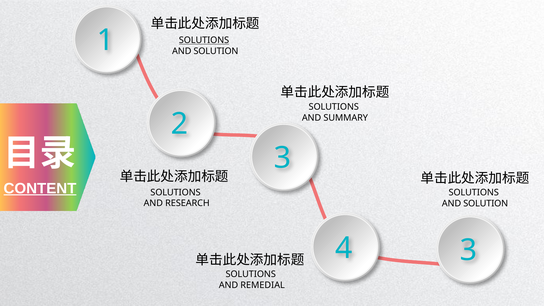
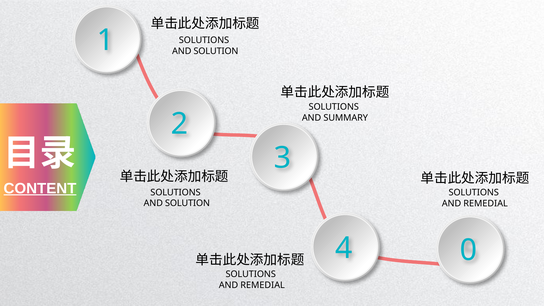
SOLUTIONS at (204, 40) underline: present -> none
RESEARCH at (187, 203): RESEARCH -> SOLUTION
SOLUTION at (486, 204): SOLUTION -> REMEDIAL
4 3: 3 -> 0
